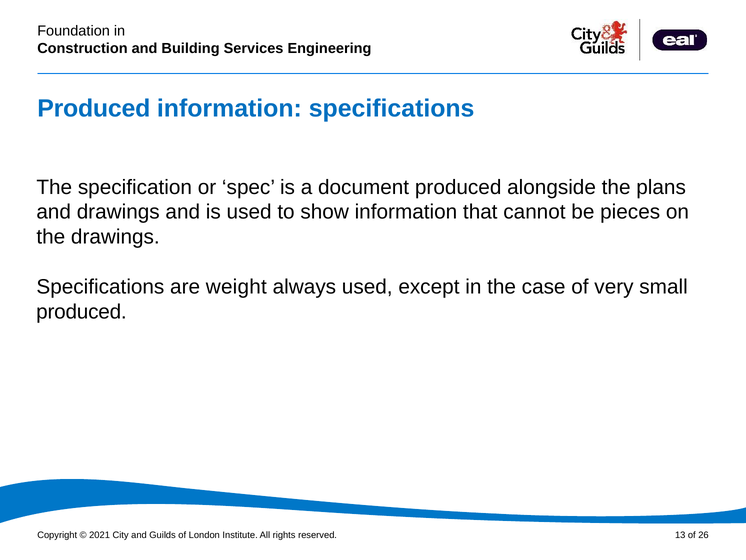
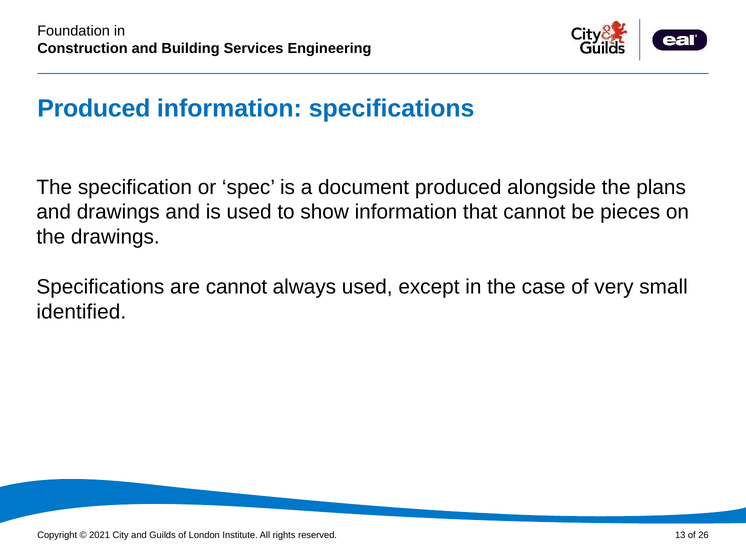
are weight: weight -> cannot
produced at (81, 311): produced -> identified
